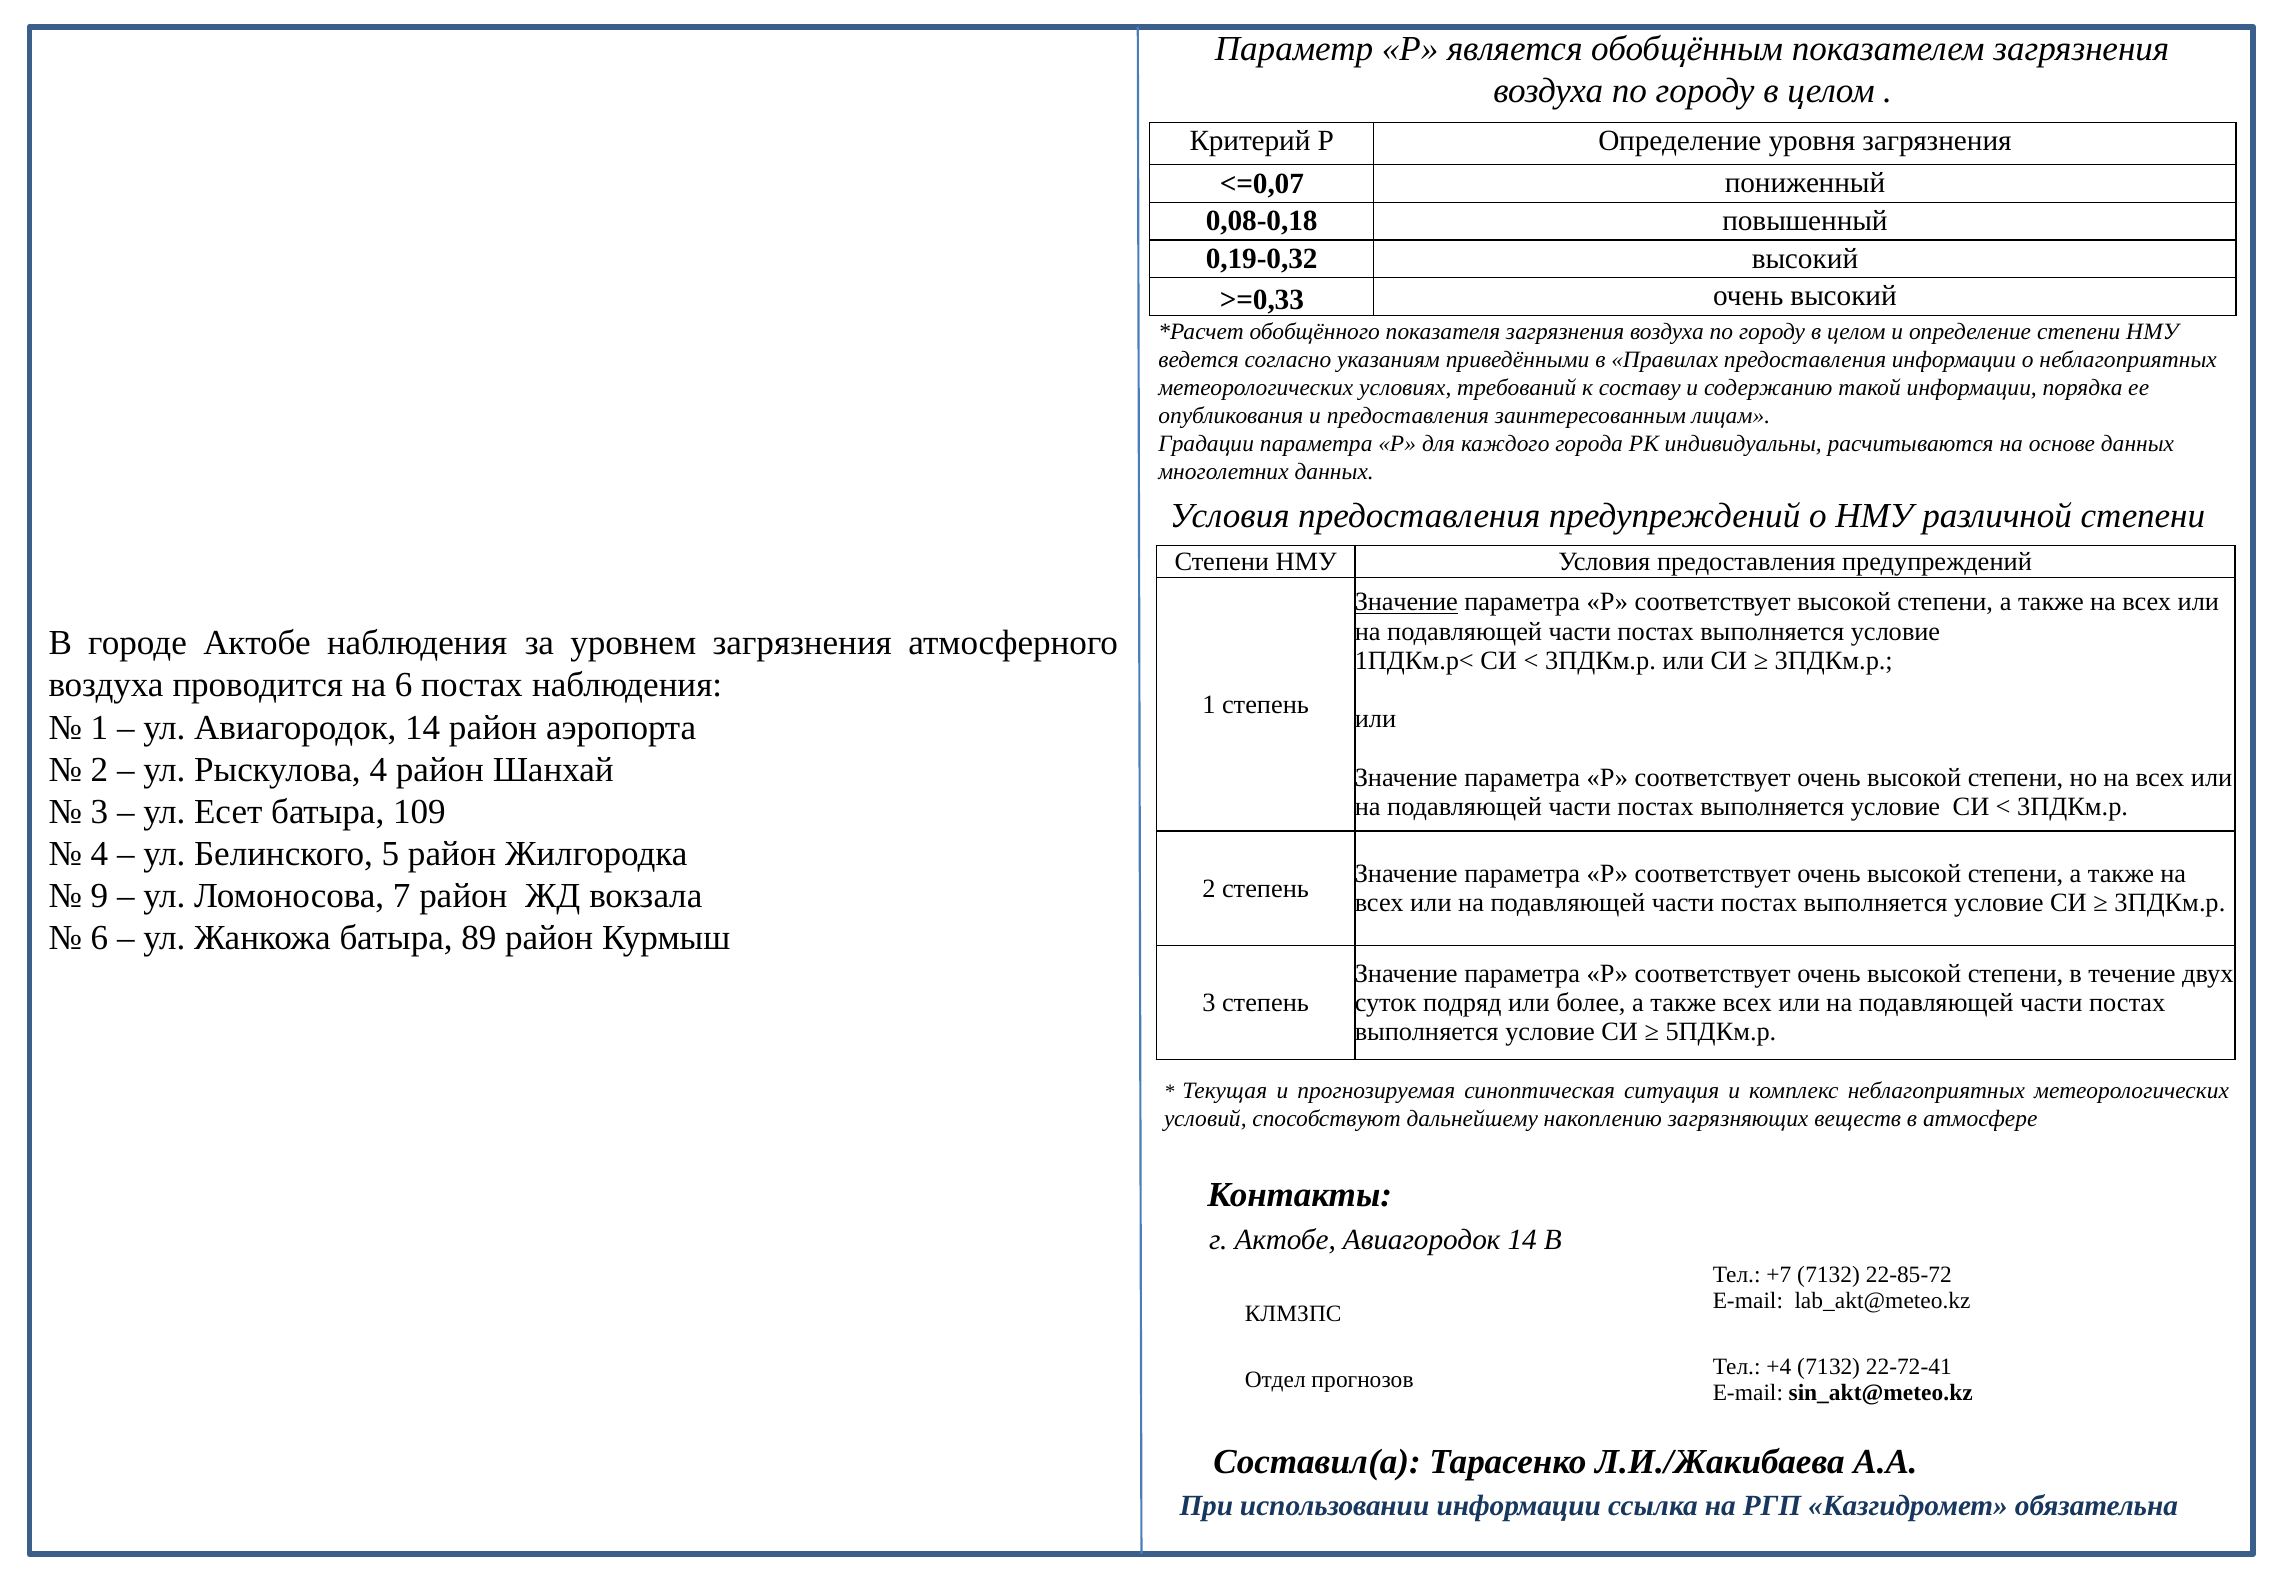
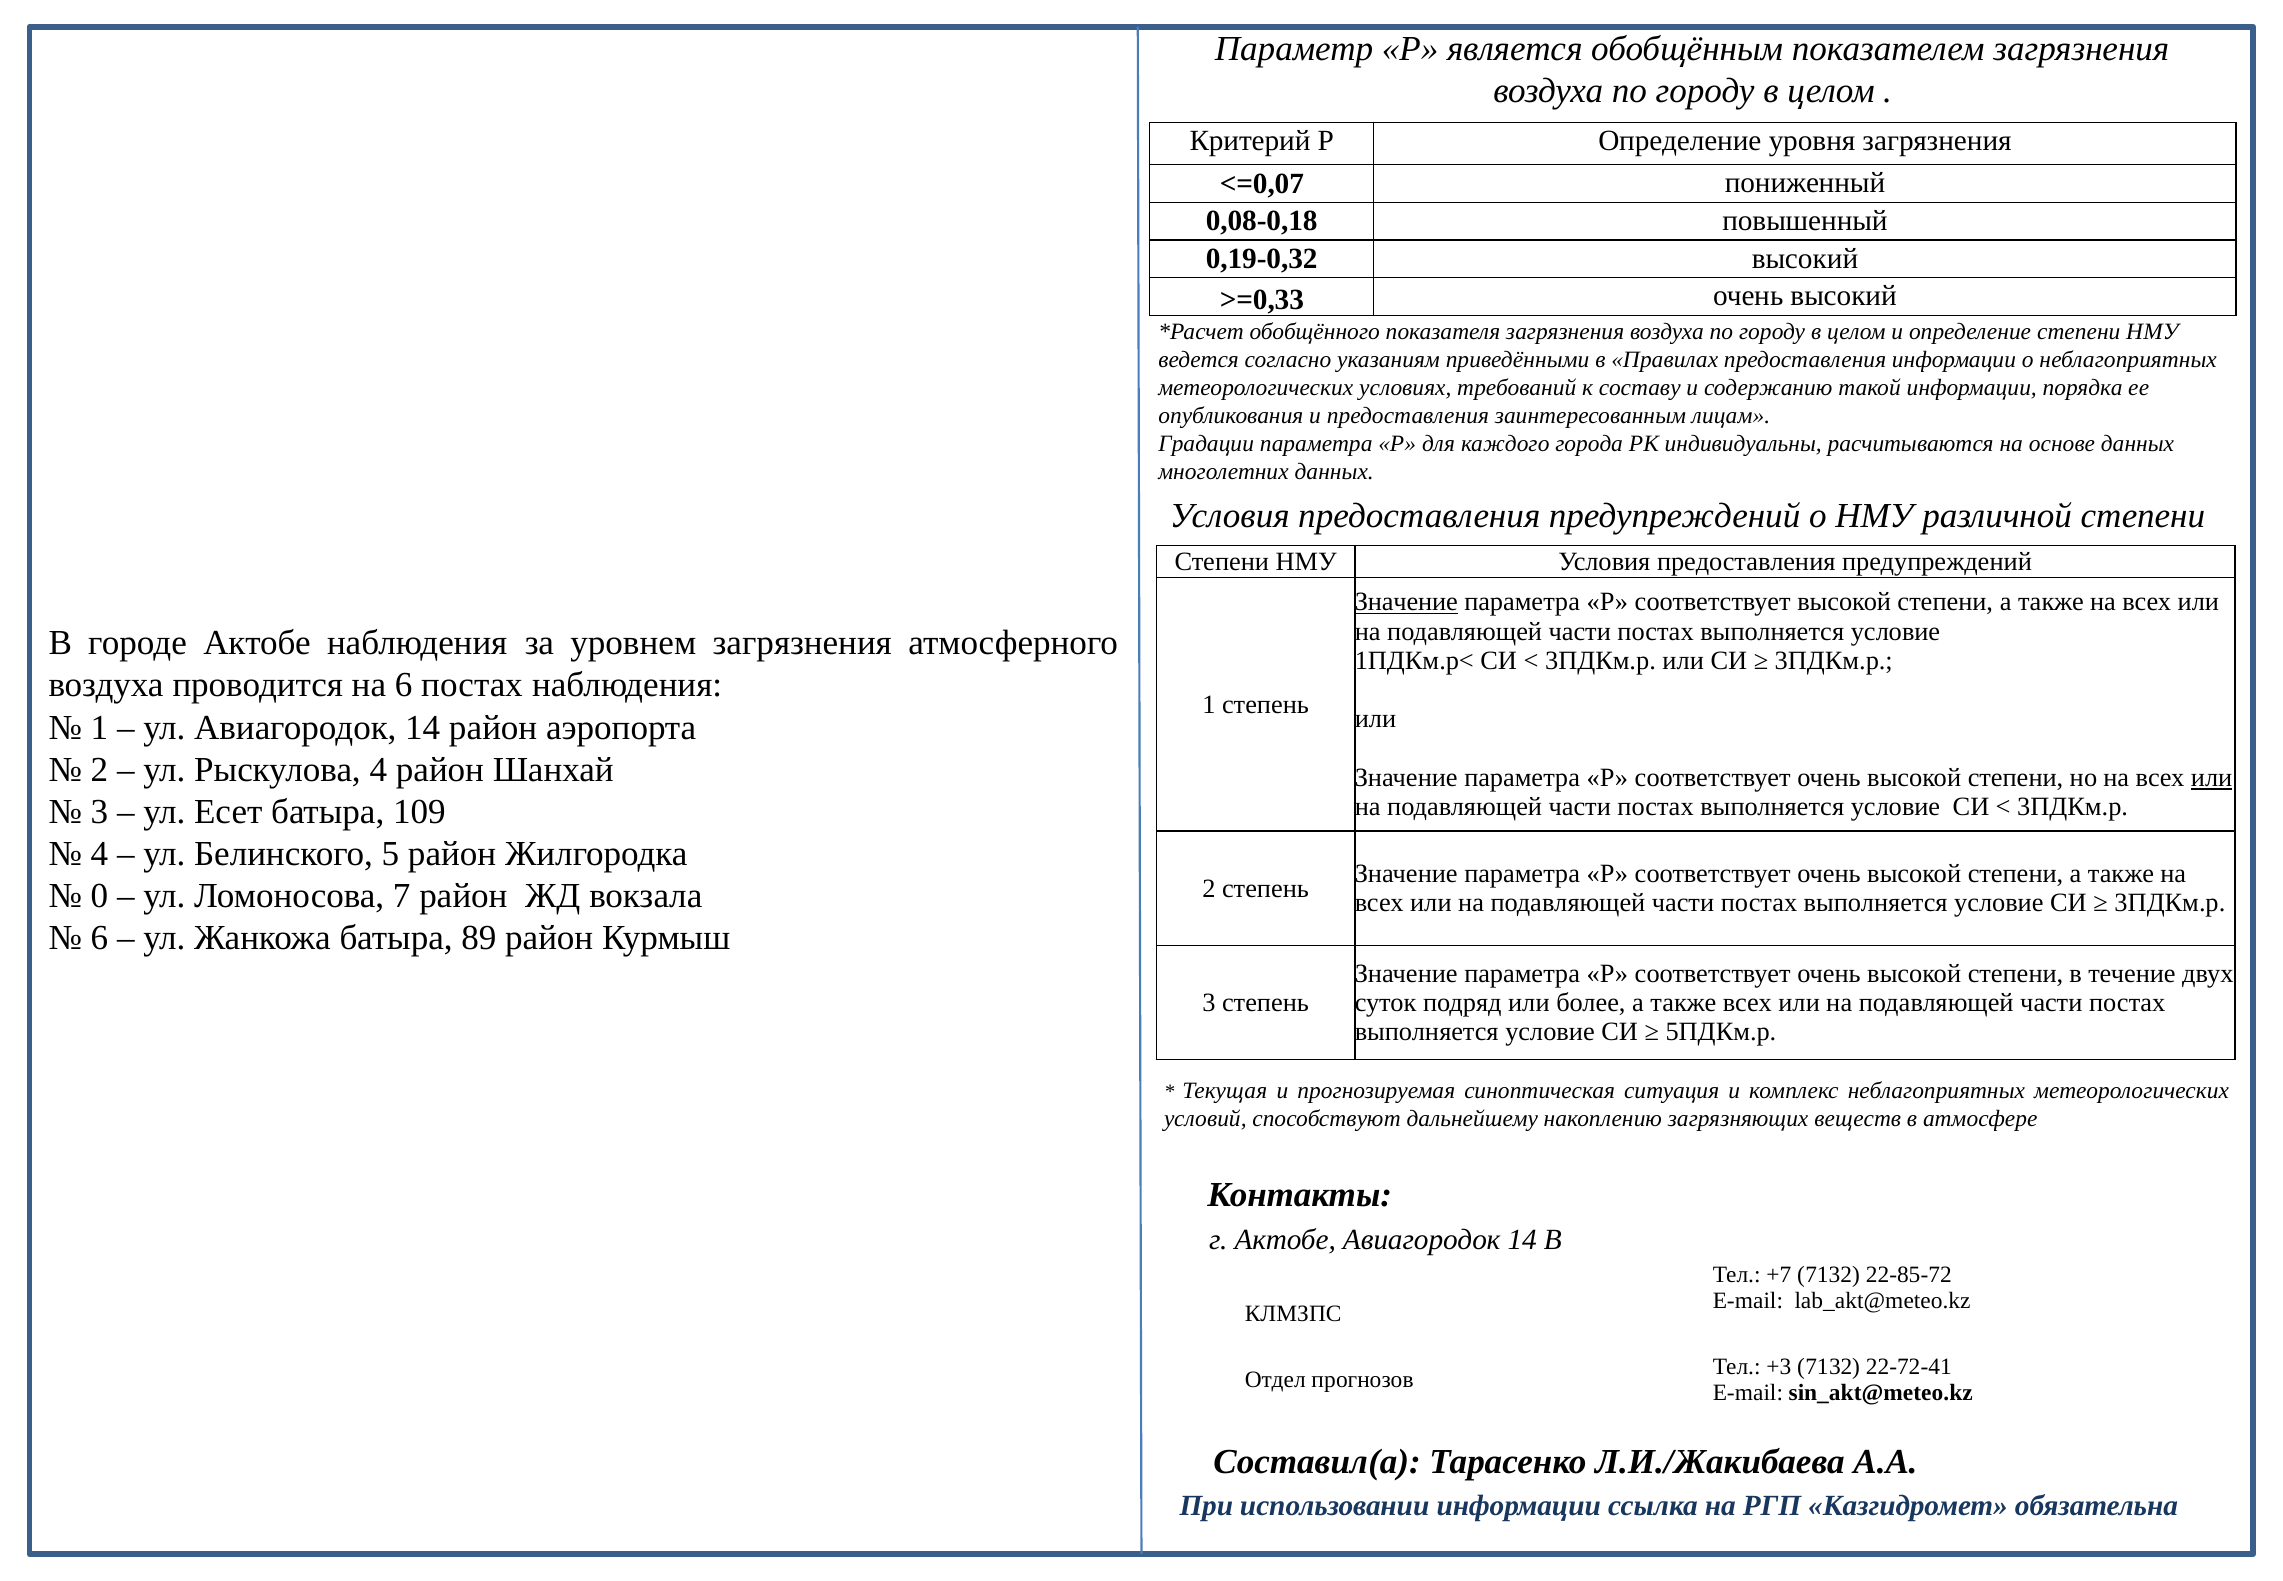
или at (2212, 777) underline: none -> present
9: 9 -> 0
+4: +4 -> +3
